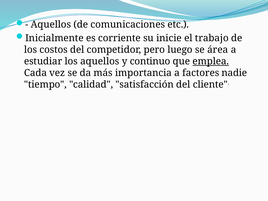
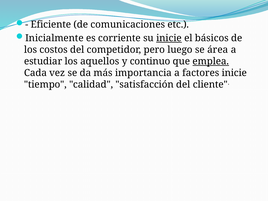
Aquellos at (51, 25): Aquellos -> Eficiente
inicie at (169, 38) underline: none -> present
trabajo: trabajo -> básicos
factores nadie: nadie -> inicie
